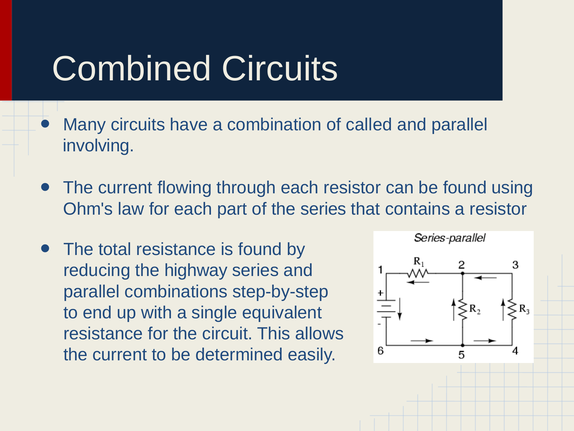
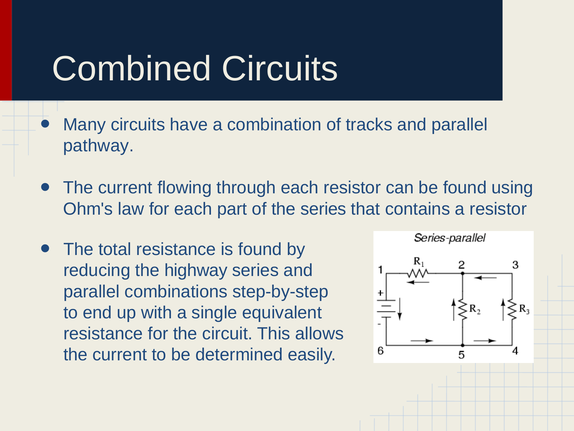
called: called -> tracks
involving: involving -> pathway
